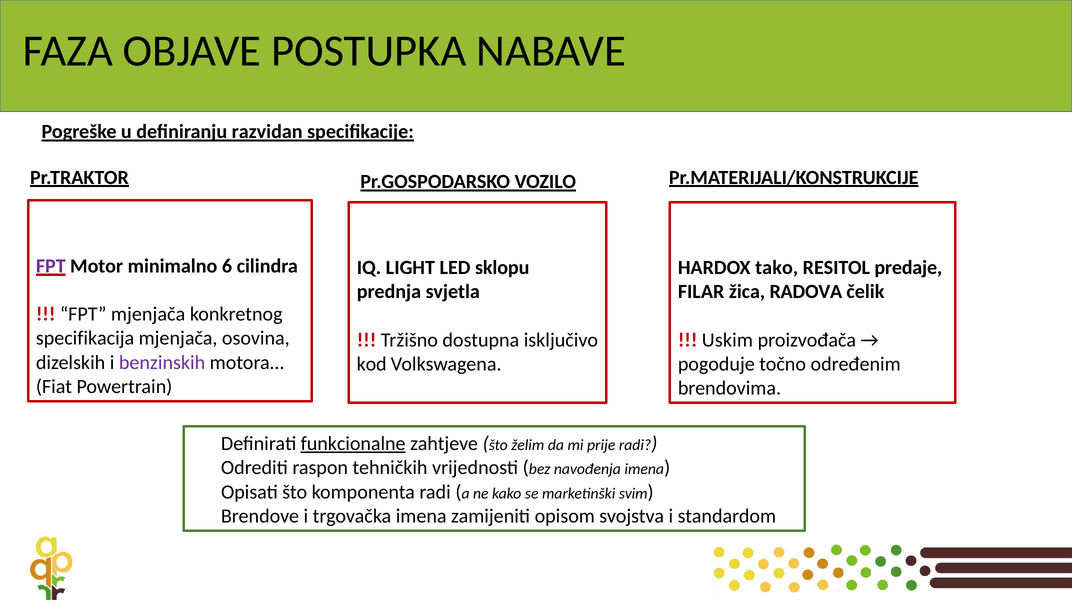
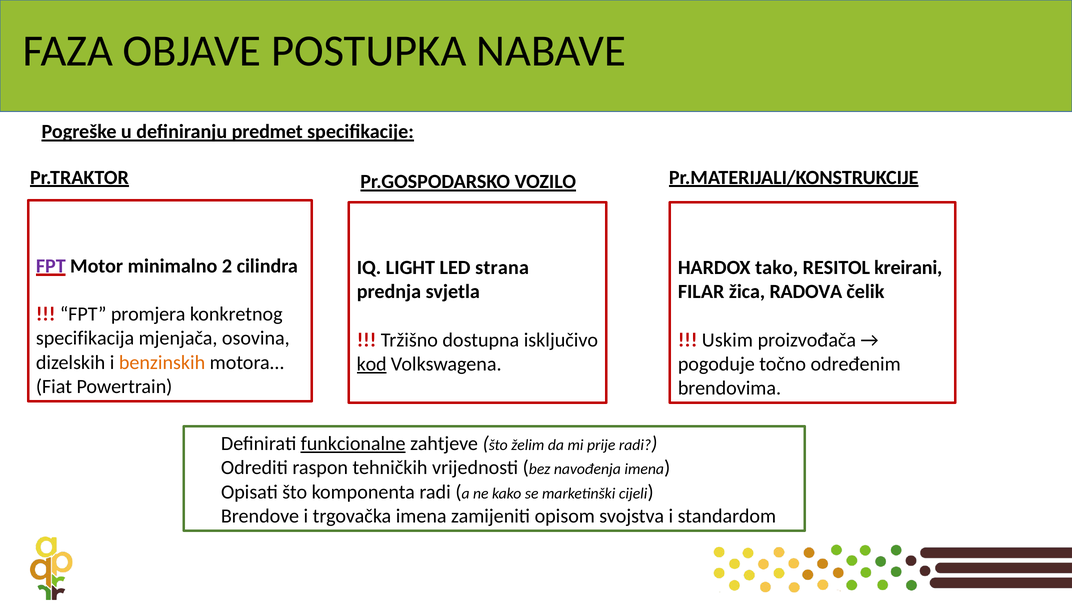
razvidan: razvidan -> predmet
6: 6 -> 2
sklopu: sklopu -> strana
predaje: predaje -> kreirani
FPT mjenjača: mjenjača -> promjera
benzinskih colour: purple -> orange
kod underline: none -> present
svim: svim -> cijeli
